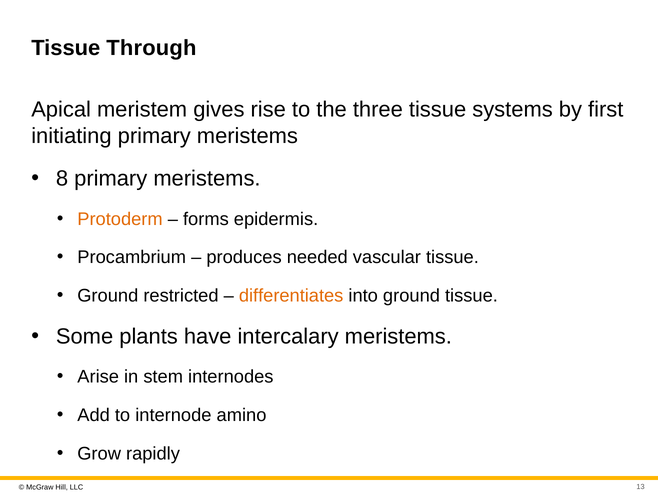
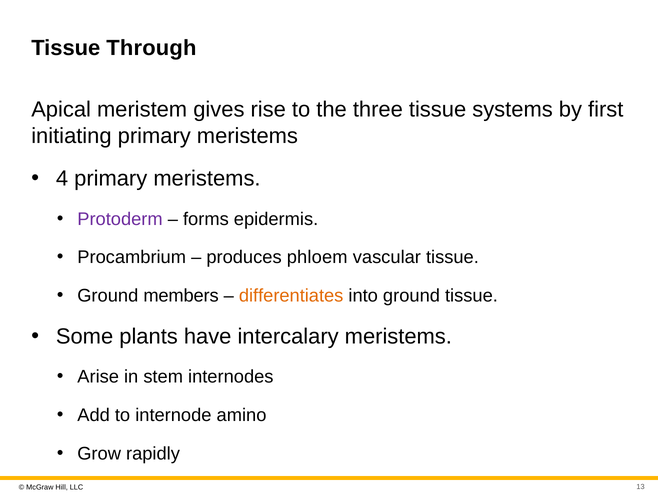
8: 8 -> 4
Protoderm colour: orange -> purple
needed: needed -> phloem
restricted: restricted -> members
